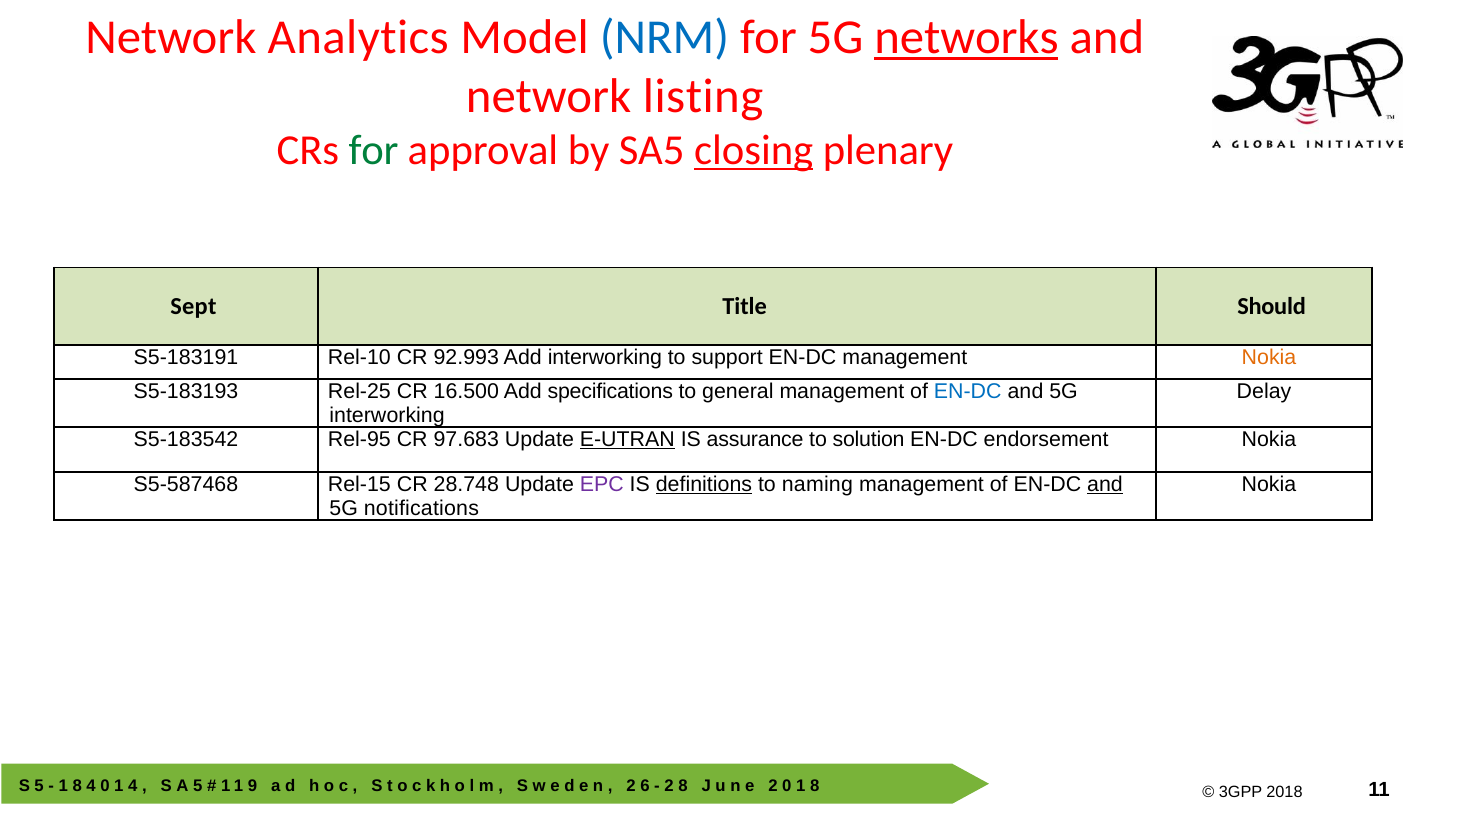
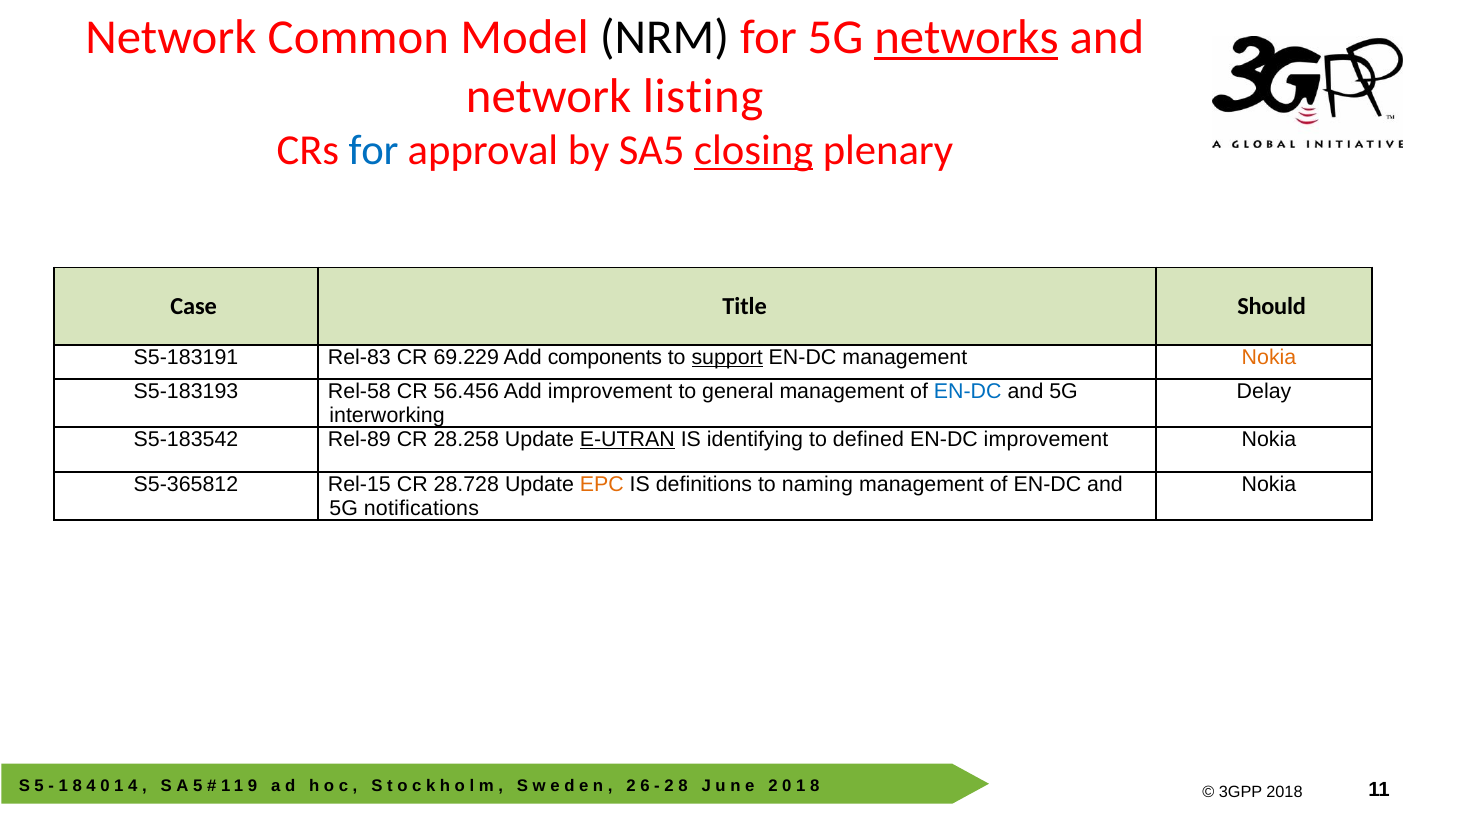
Analytics: Analytics -> Common
NRM colour: blue -> black
for at (374, 151) colour: green -> blue
Sept: Sept -> Case
Rel-10: Rel-10 -> Rel-83
92.993: 92.993 -> 69.229
Add interworking: interworking -> components
support underline: none -> present
Rel-25: Rel-25 -> Rel-58
16.500: 16.500 -> 56.456
Add specifications: specifications -> improvement
Rel-95: Rel-95 -> Rel-89
97.683: 97.683 -> 28.258
assurance: assurance -> identifying
solution: solution -> defined
EN-DC endorsement: endorsement -> improvement
S5‑587468: S5‑587468 -> S5‑365812
28.748: 28.748 -> 28.728
EPC colour: purple -> orange
definitions underline: present -> none
and at (1105, 484) underline: present -> none
